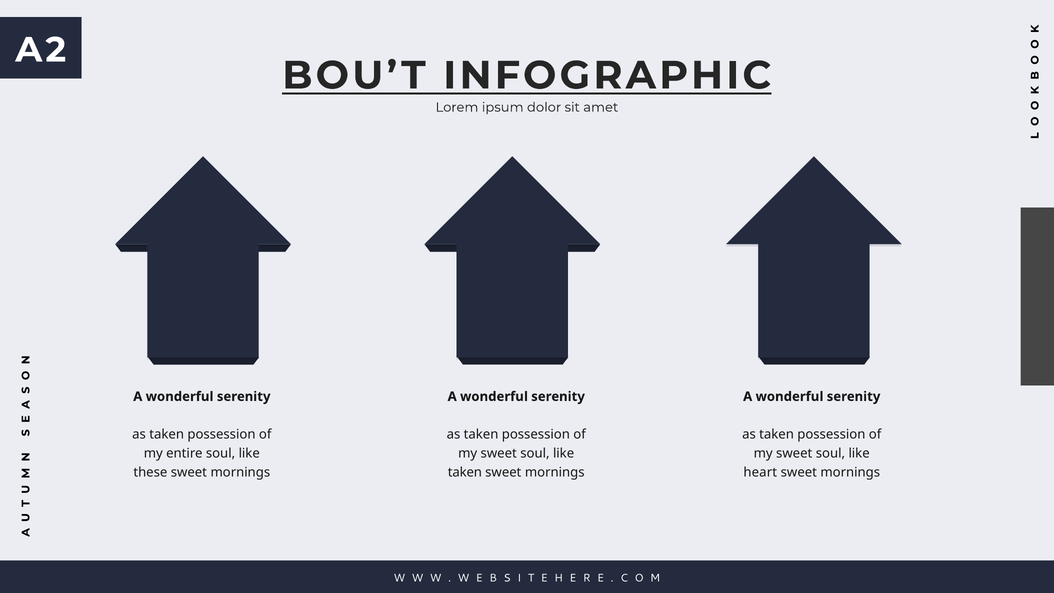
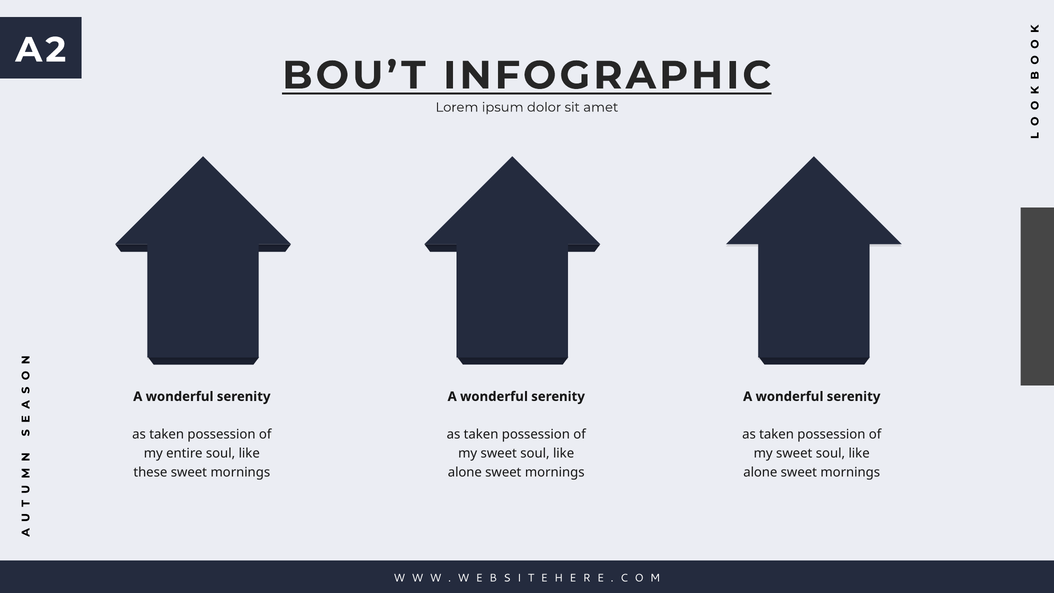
taken at (465, 472): taken -> alone
heart at (760, 472): heart -> alone
